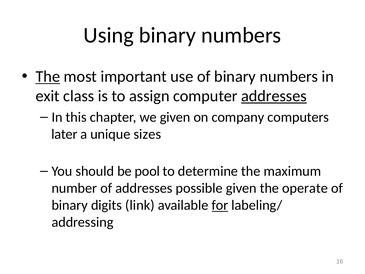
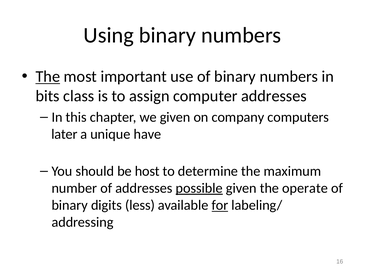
exit: exit -> bits
addresses at (274, 96) underline: present -> none
sizes: sizes -> have
pool: pool -> host
possible underline: none -> present
link: link -> less
